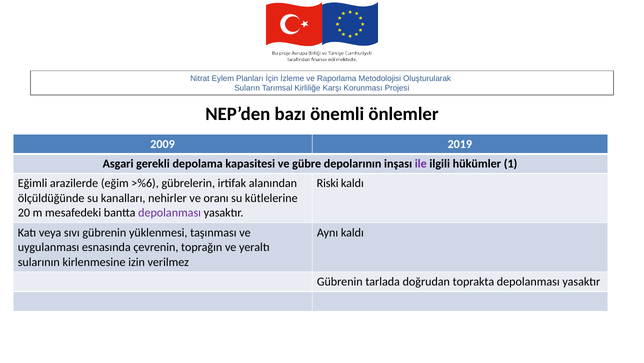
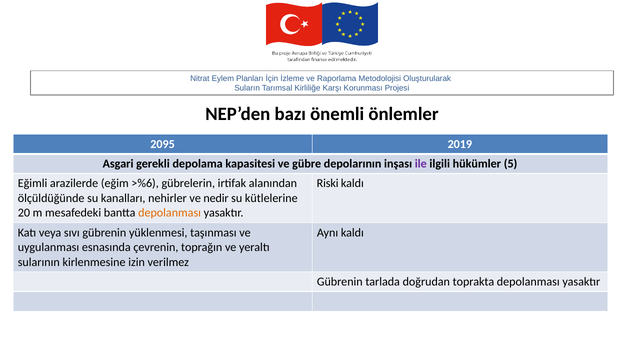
2009: 2009 -> 2095
1: 1 -> 5
oranı: oranı -> nedir
depolanması at (170, 213) colour: purple -> orange
